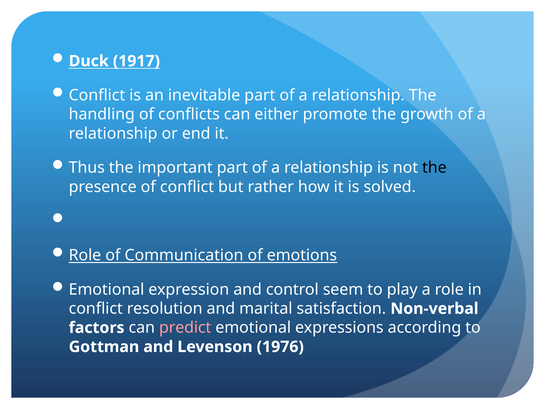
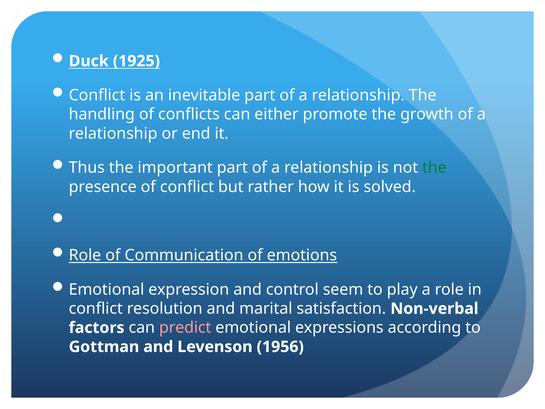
1917: 1917 -> 1925
the at (434, 168) colour: black -> green
1976: 1976 -> 1956
